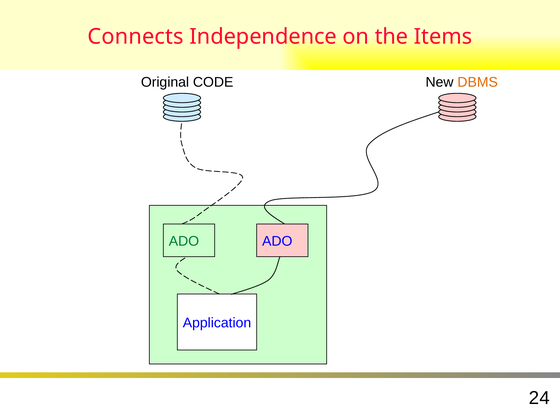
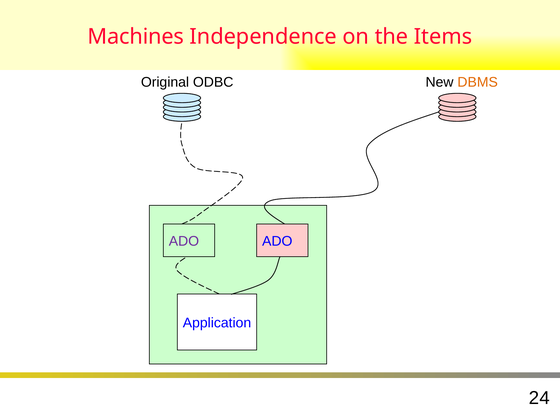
Connects: Connects -> Machines
CODE: CODE -> ODBC
ADO at (184, 241) colour: green -> purple
